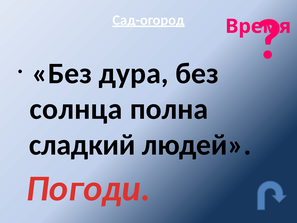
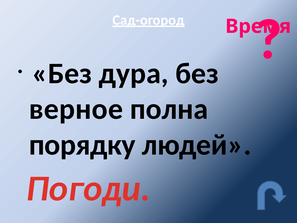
солнца: солнца -> верное
сладкий: сладкий -> порядку
